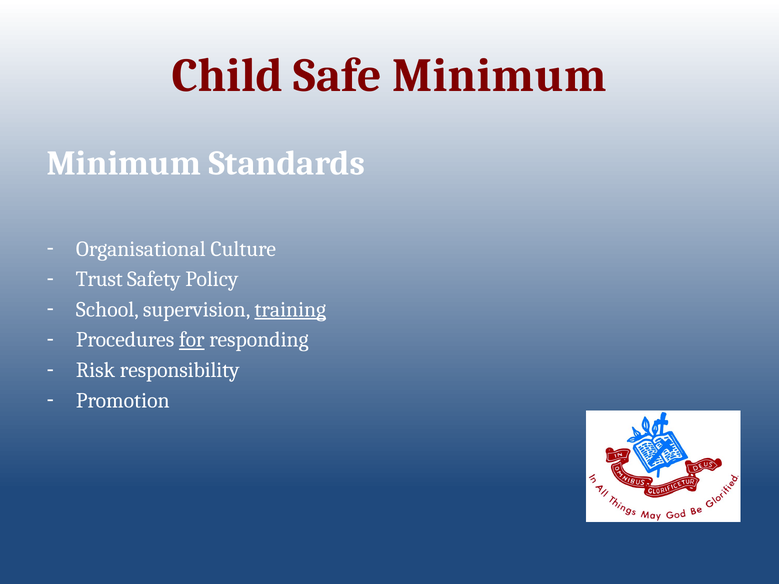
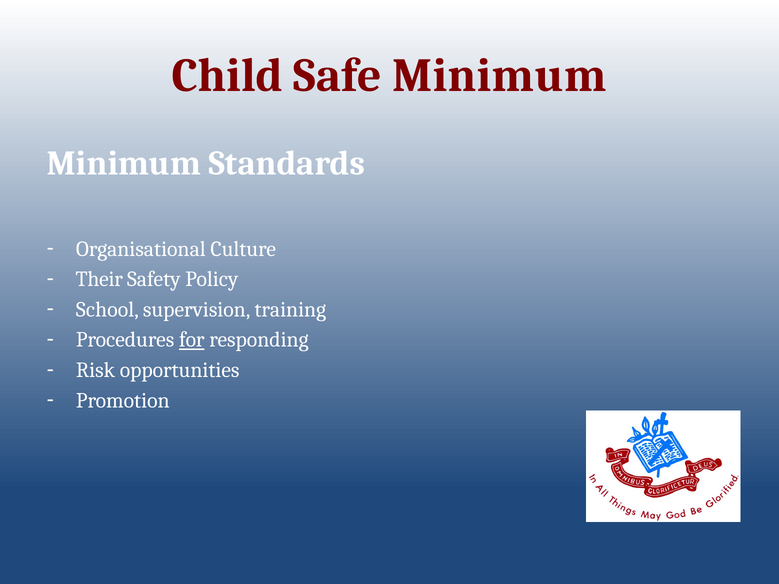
Trust: Trust -> Their
training underline: present -> none
responsibility: responsibility -> opportunities
